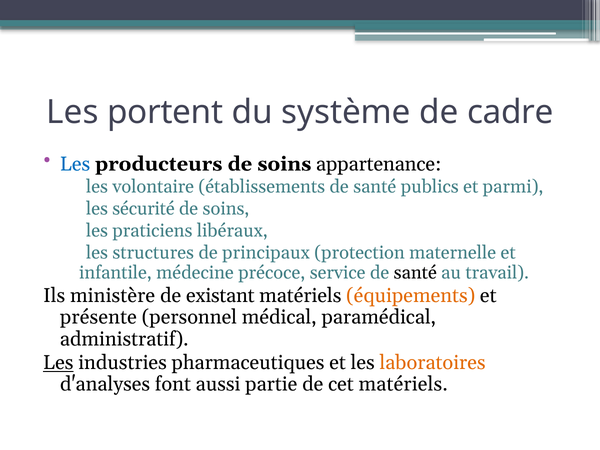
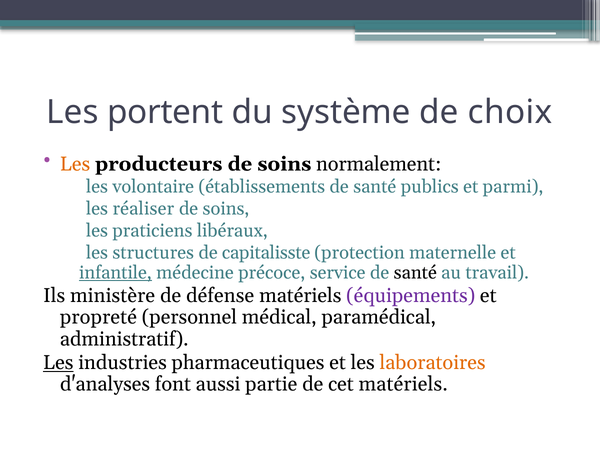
cadre: cadre -> choix
Les at (75, 164) colour: blue -> orange
appartenance: appartenance -> normalement
sécurité: sécurité -> réaliser
principaux: principaux -> capitalisste
infantile underline: none -> present
existant: existant -> défense
équipements colour: orange -> purple
présente: présente -> propreté
